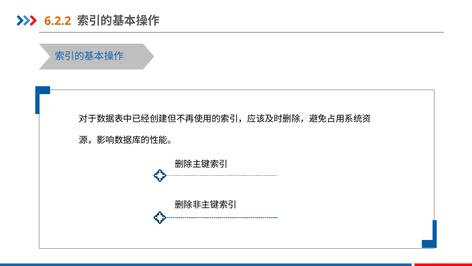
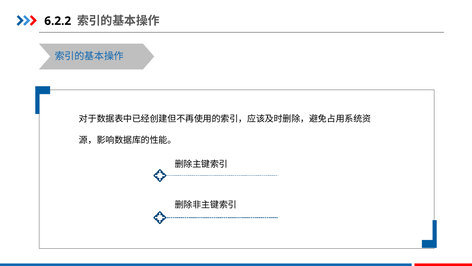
6.2.2 colour: orange -> black
